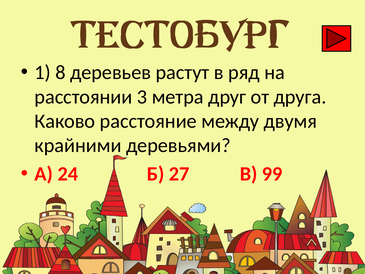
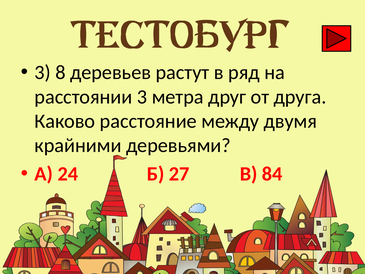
1 at (43, 72): 1 -> 3
99: 99 -> 84
